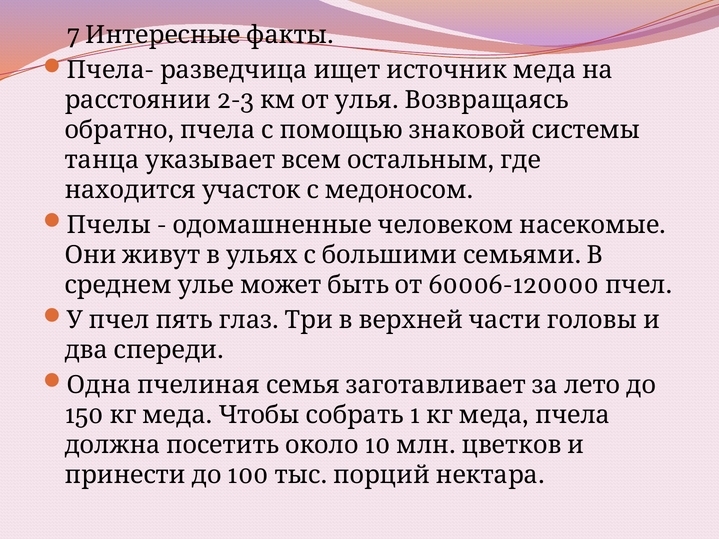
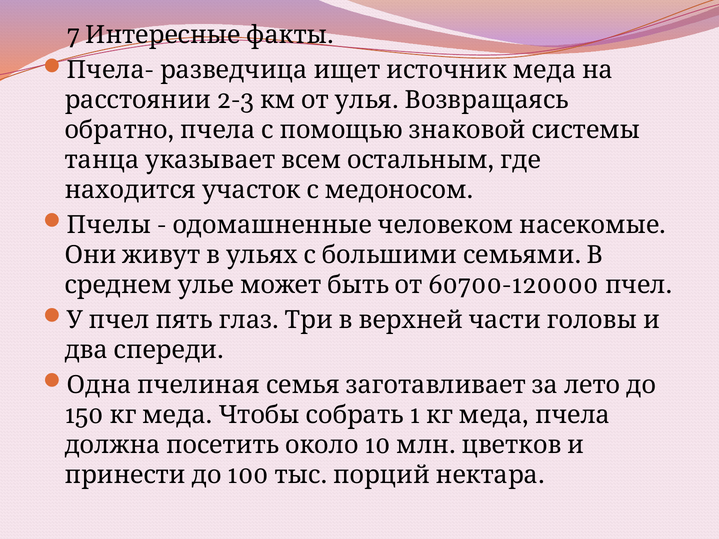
60006-120000: 60006-120000 -> 60700-120000
